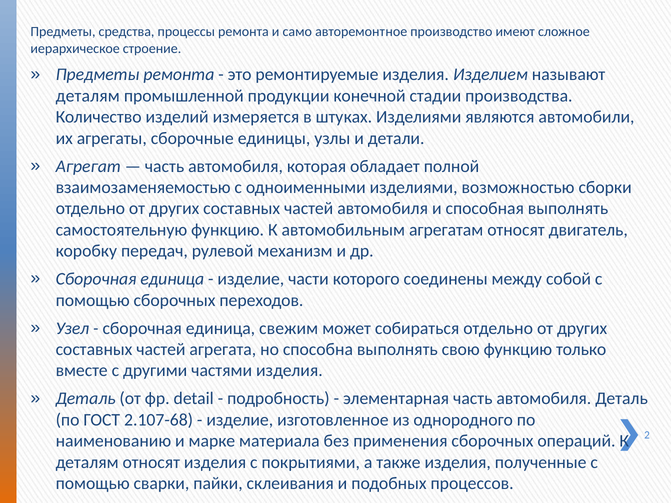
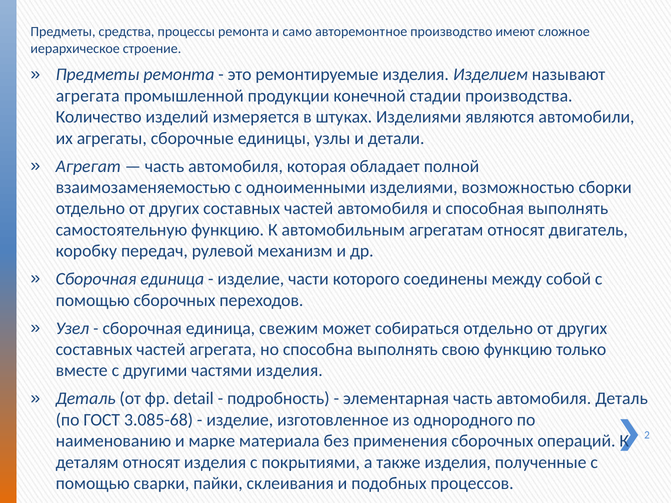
деталям at (88, 96): деталям -> агрегата
2.107-68: 2.107-68 -> 3.085-68
